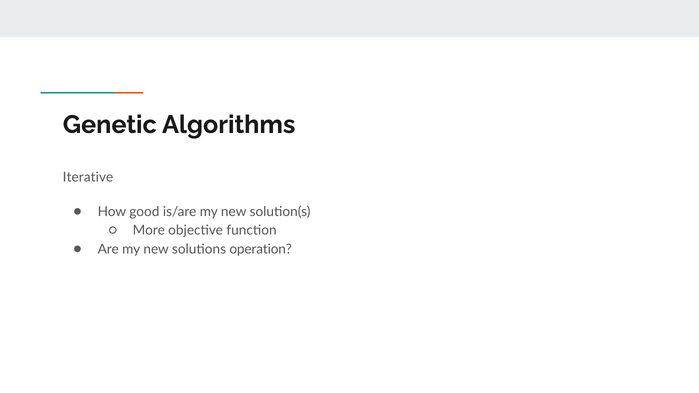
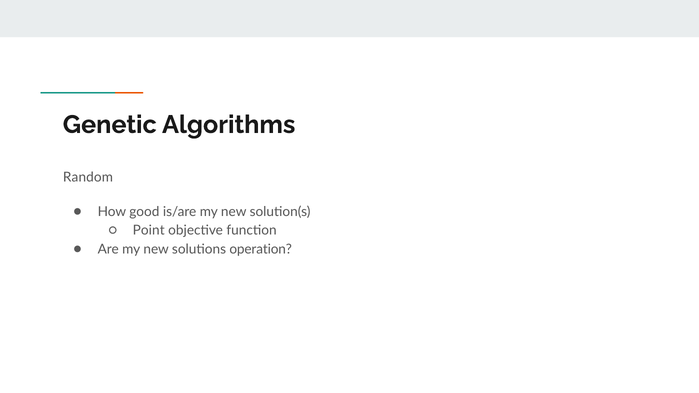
Iterative: Iterative -> Random
More: More -> Point
